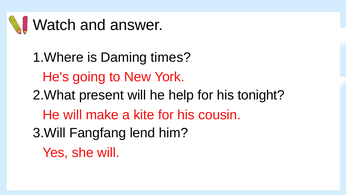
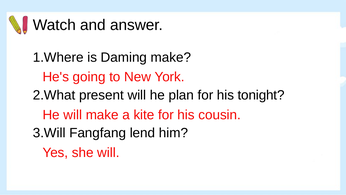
Daming times: times -> make
help: help -> plan
